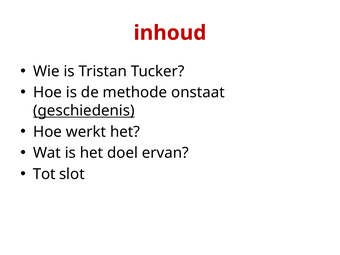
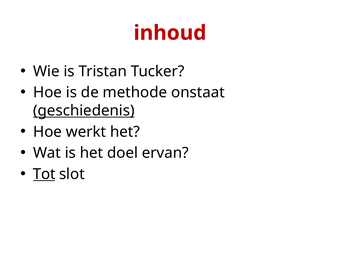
Tot underline: none -> present
